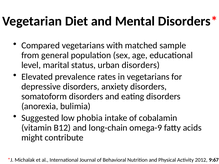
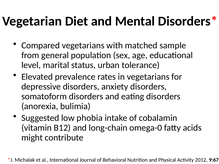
urban disorders: disorders -> tolerance
omega-9: omega-9 -> omega-0
